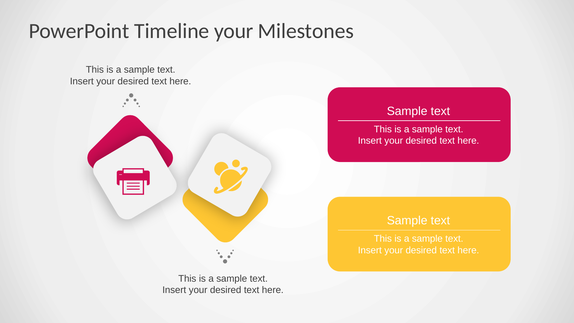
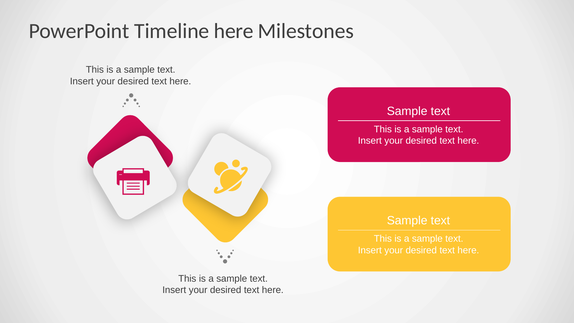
Timeline your: your -> here
